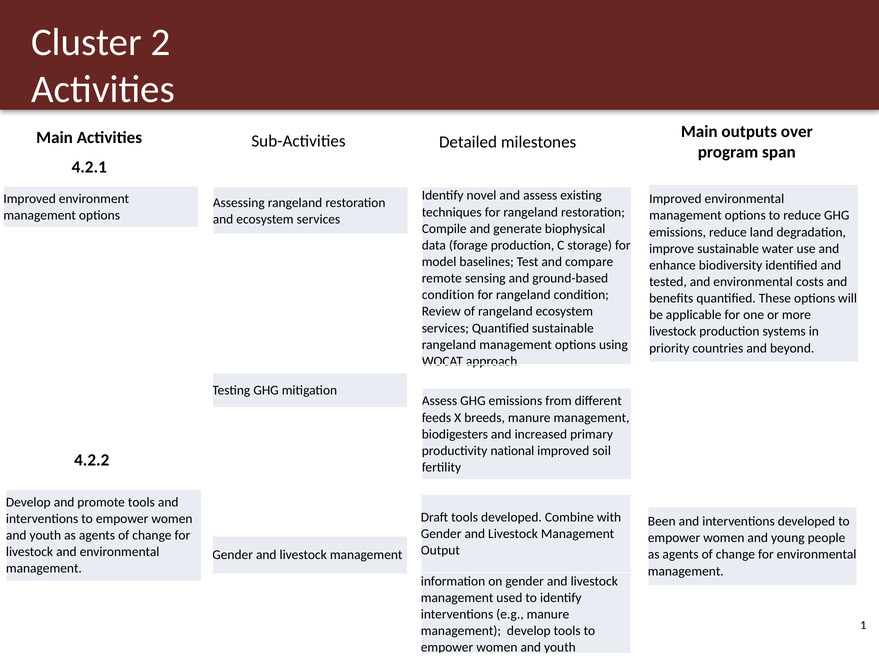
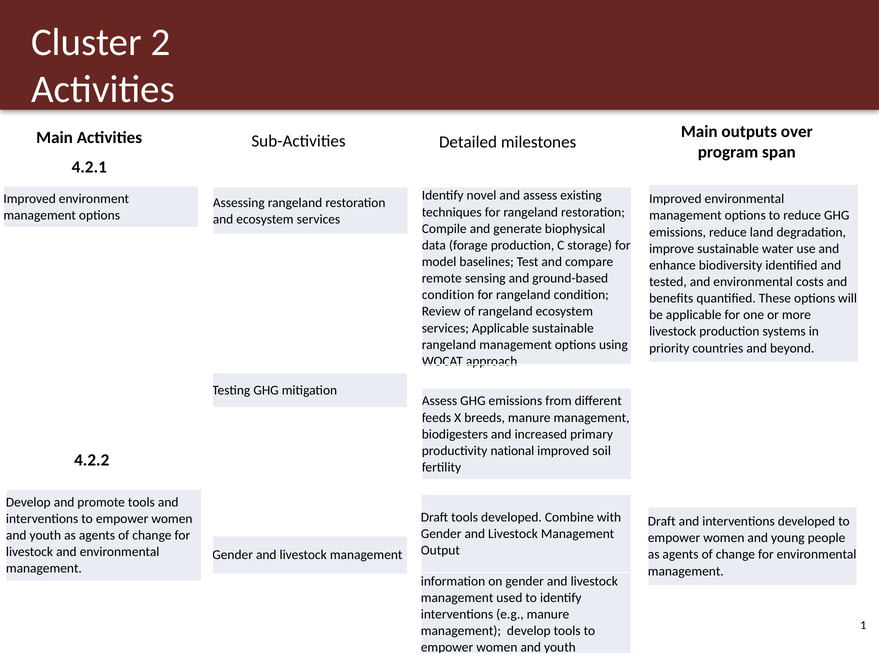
services Quantified: Quantified -> Applicable
Been at (662, 522): Been -> Draft
